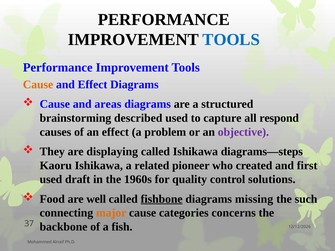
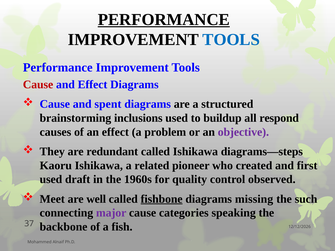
PERFORMANCE at (164, 20) underline: none -> present
Cause at (38, 85) colour: orange -> red
areas: areas -> spent
described: described -> inclusions
capture: capture -> buildup
displaying: displaying -> redundant
solutions: solutions -> observed
Food: Food -> Meet
major colour: orange -> purple
concerns: concerns -> speaking
